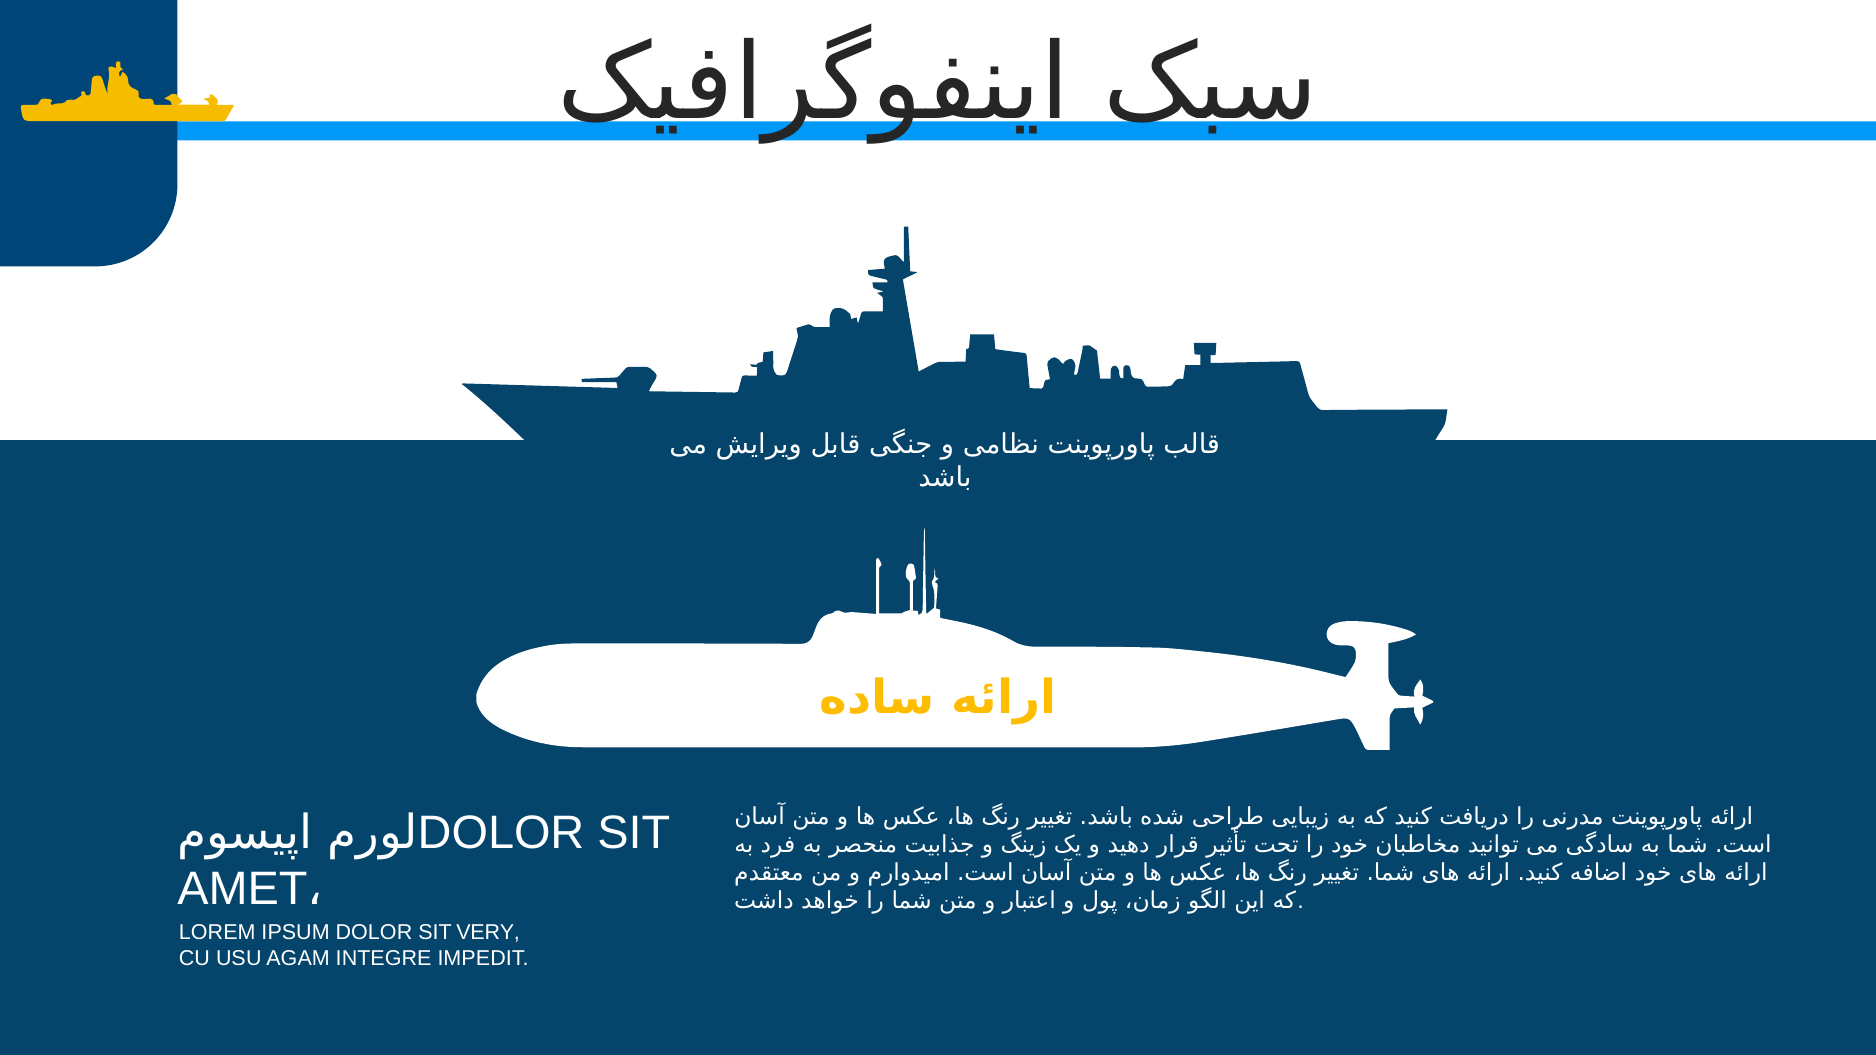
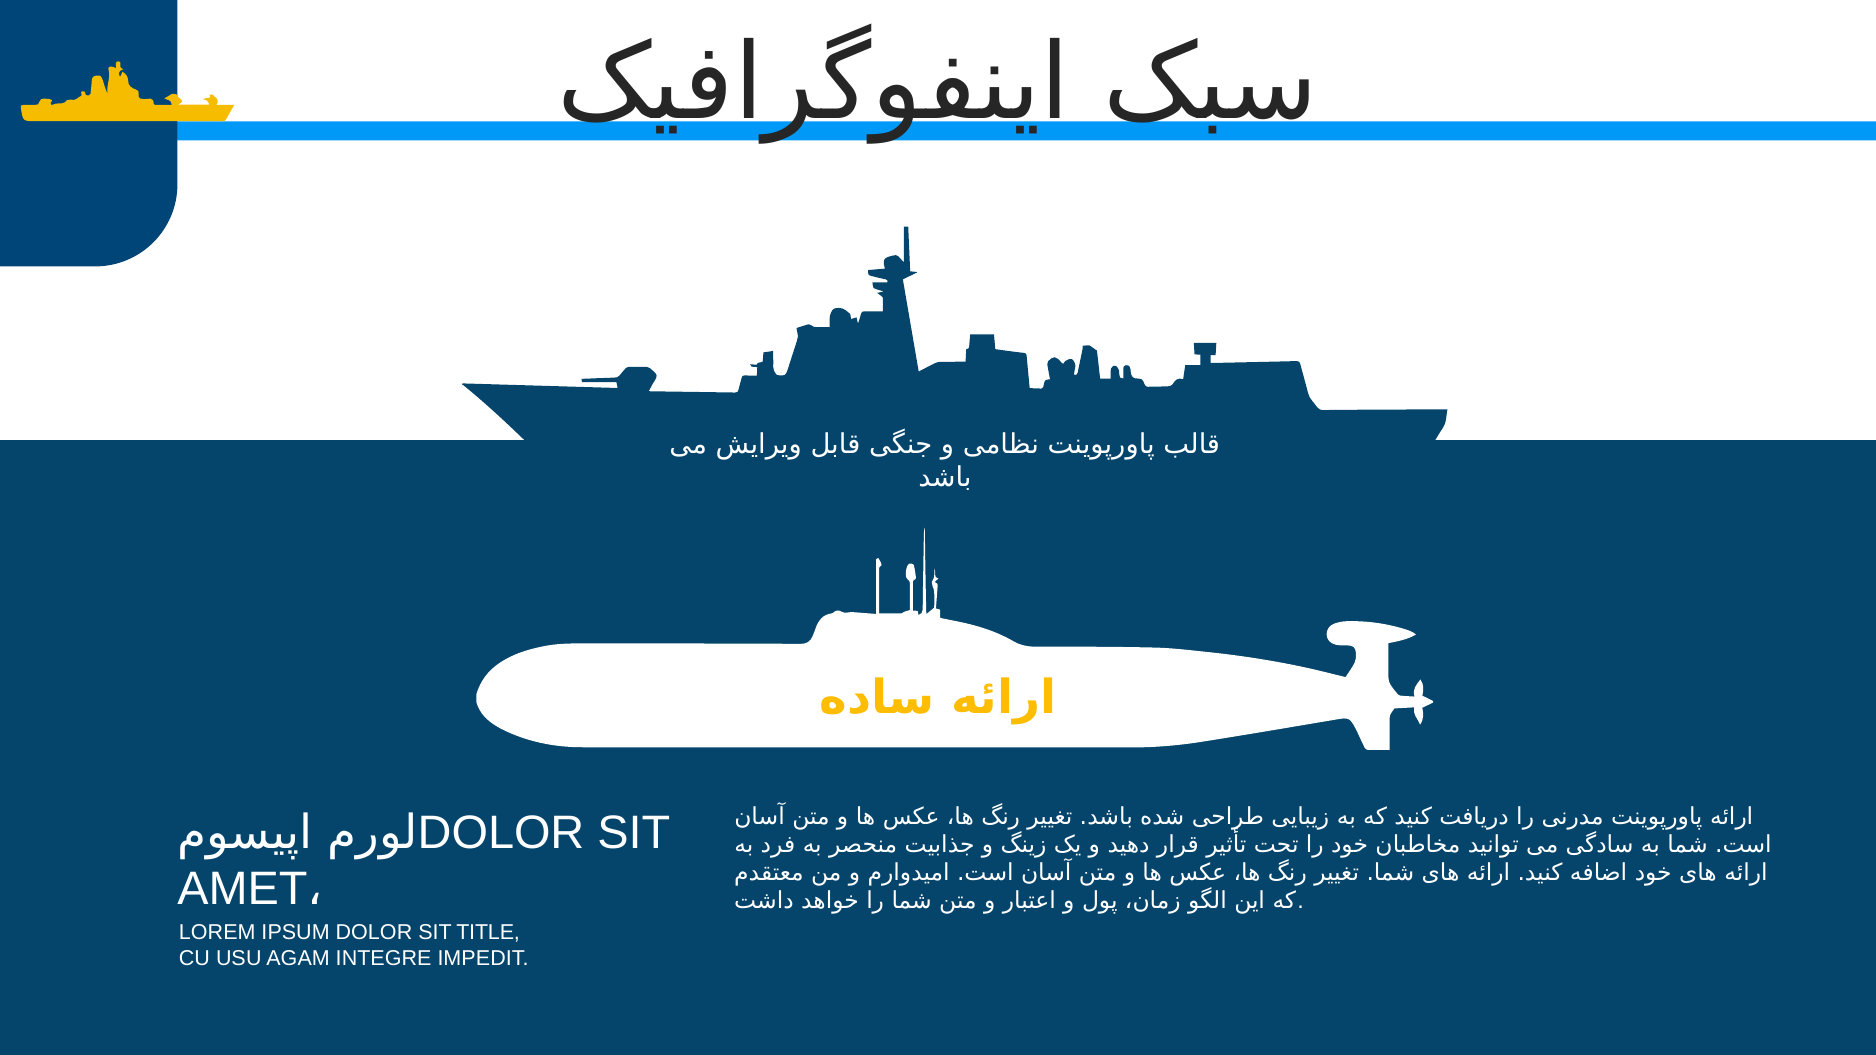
VERY: VERY -> TITLE
